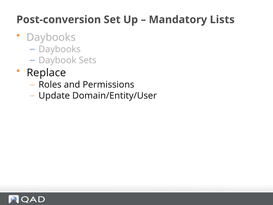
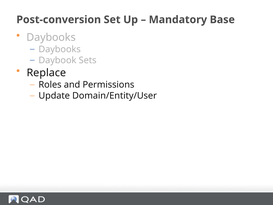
Lists: Lists -> Base
